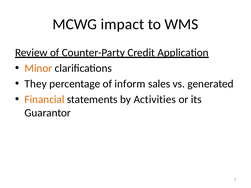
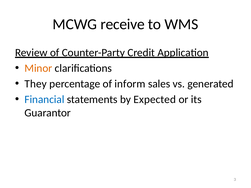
impact: impact -> receive
Financial colour: orange -> blue
Activities: Activities -> Expected
